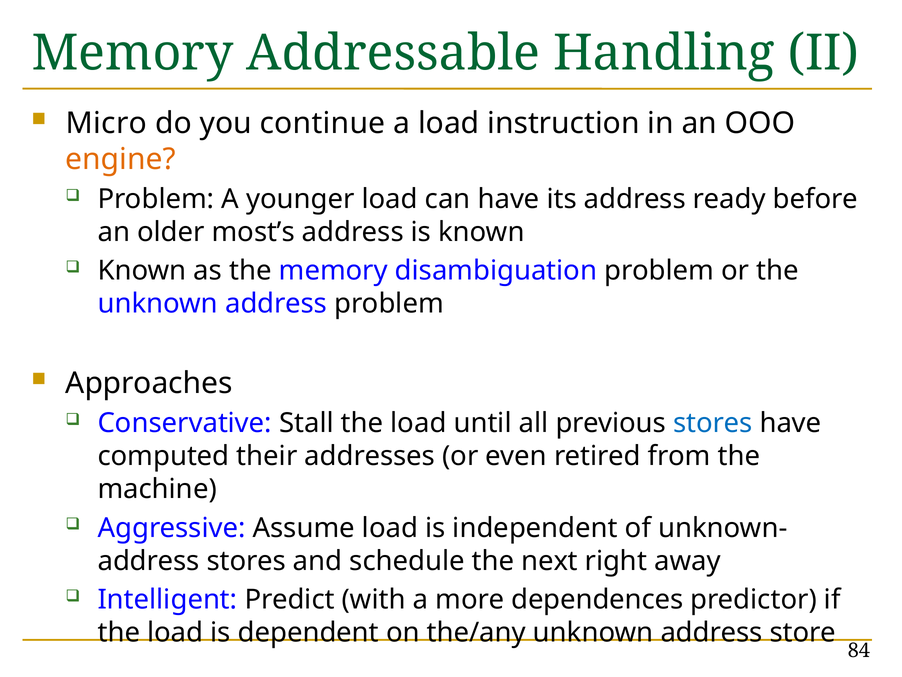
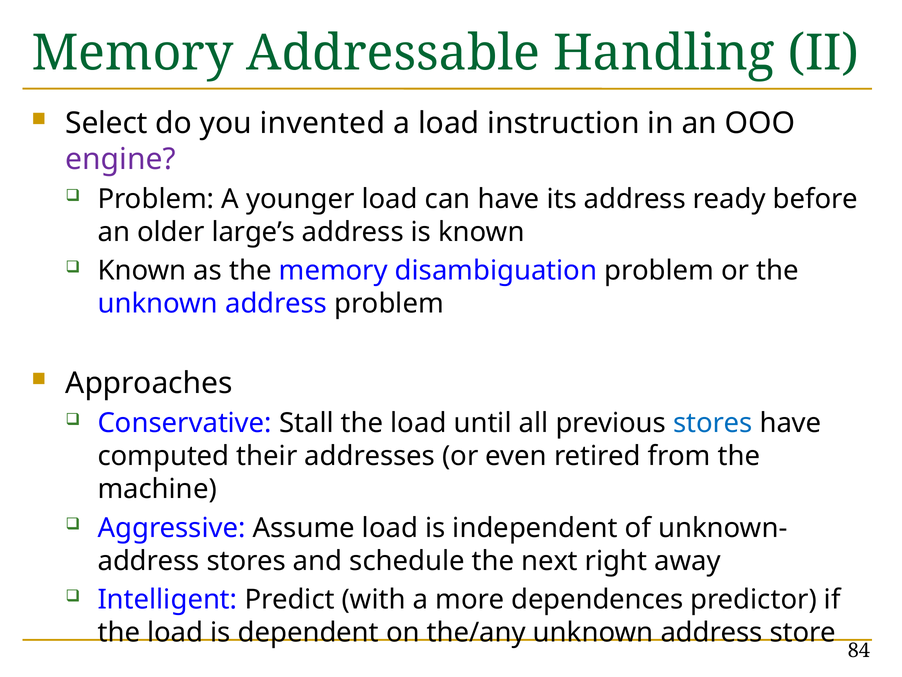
Micro: Micro -> Select
continue: continue -> invented
engine colour: orange -> purple
most’s: most’s -> large’s
